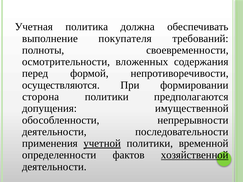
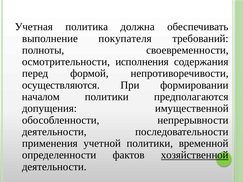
вложенных: вложенных -> исполнения
сторона: сторона -> началом
учетной underline: present -> none
